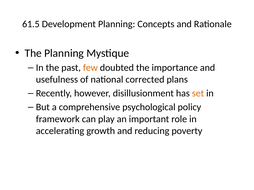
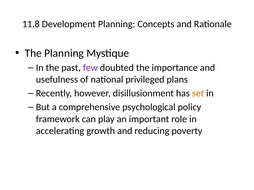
61.5: 61.5 -> 11.8
few colour: orange -> purple
corrected: corrected -> privileged
